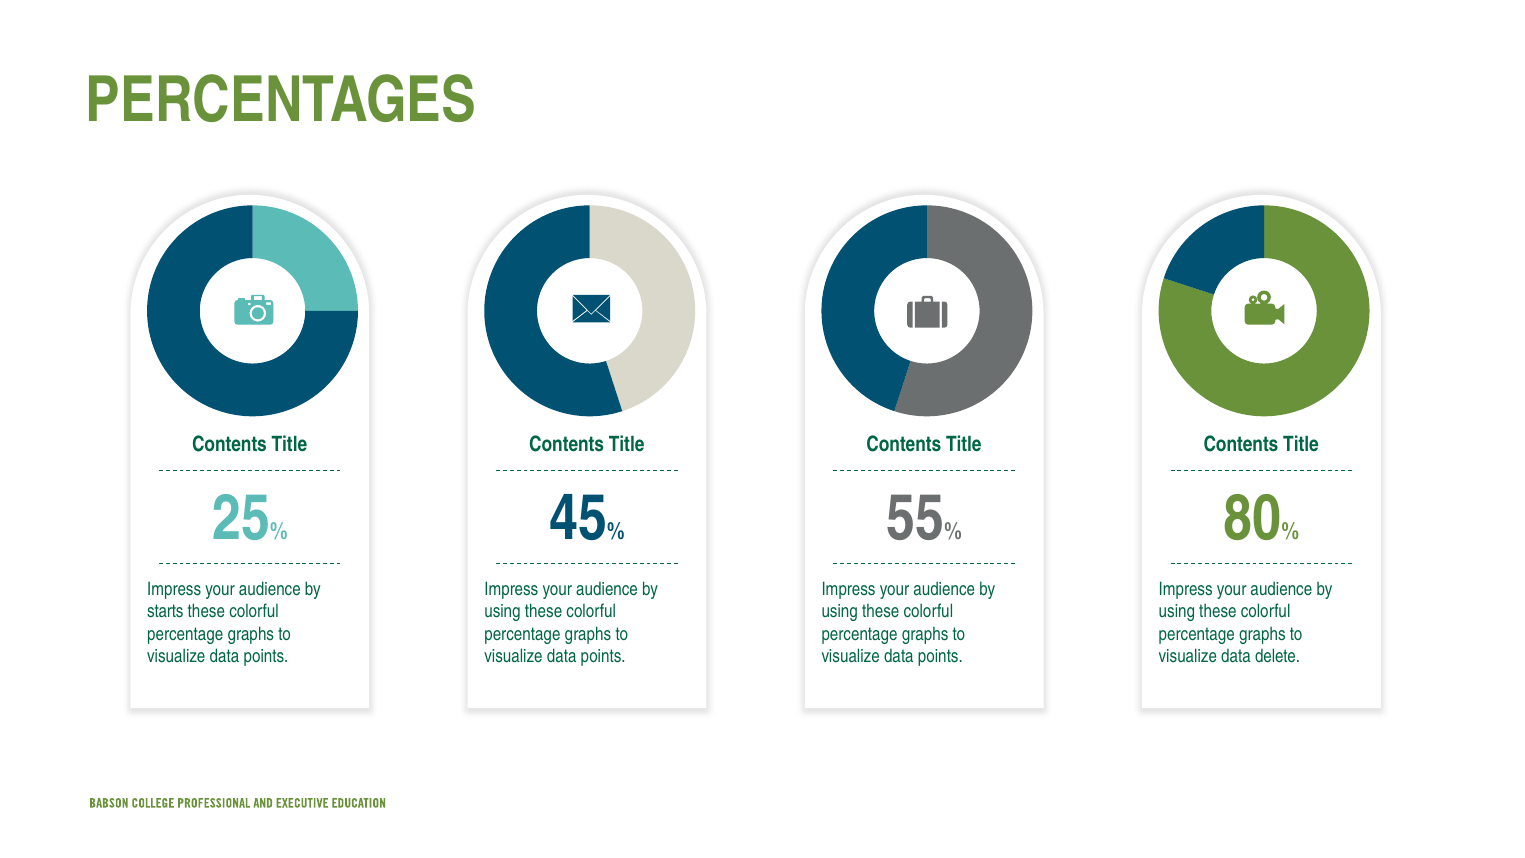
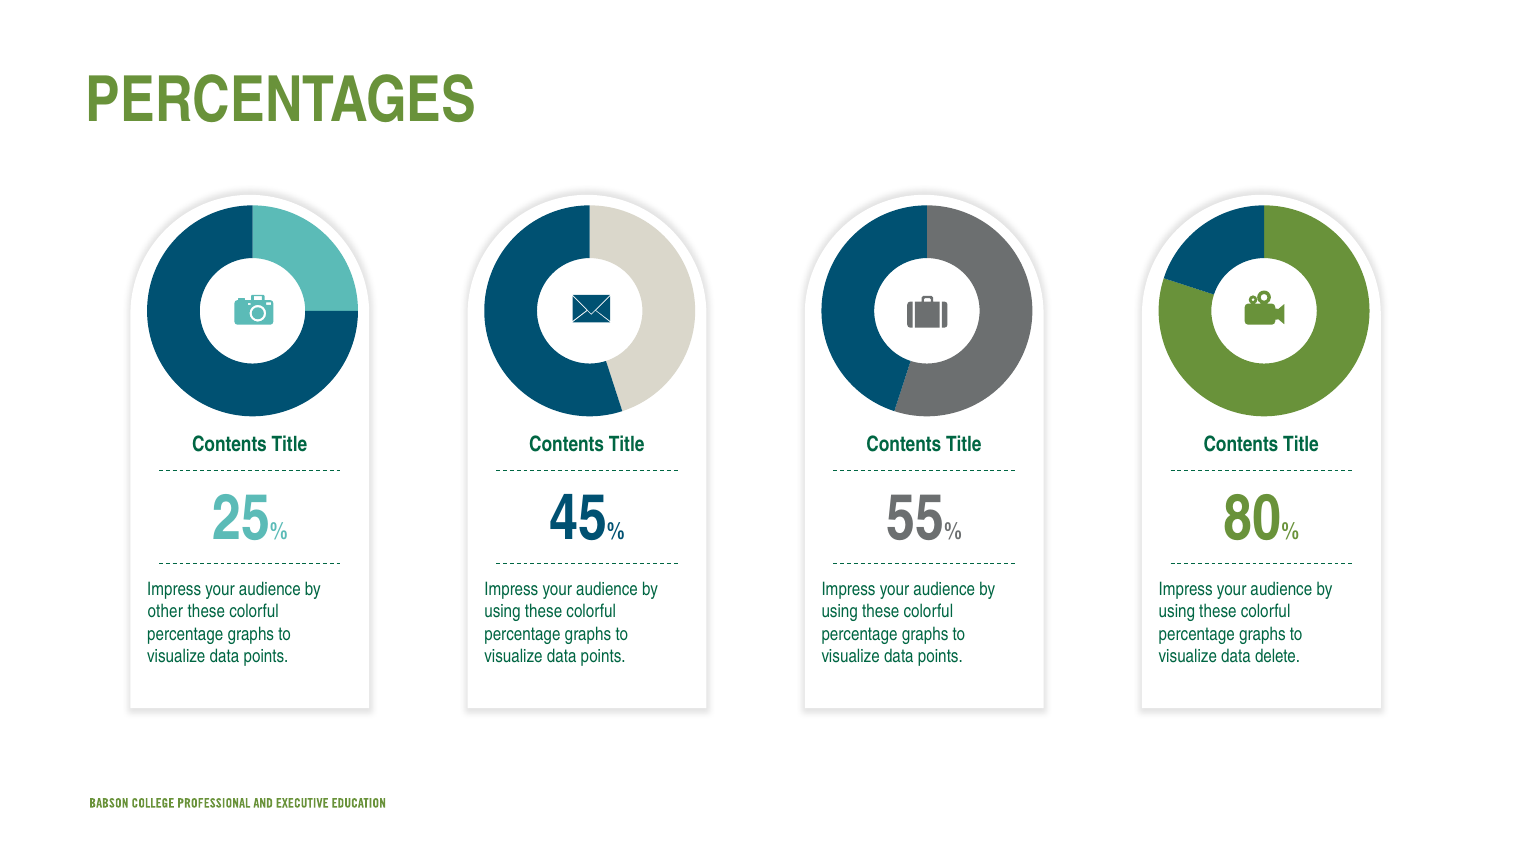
starts: starts -> other
